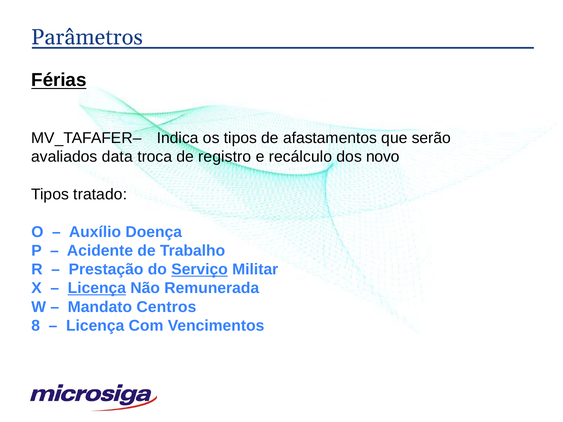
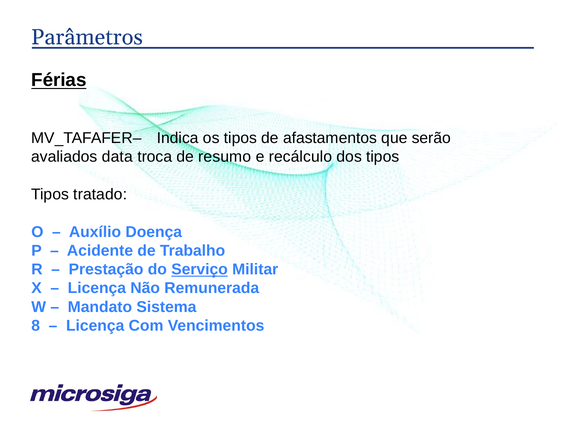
registro: registro -> resumo
dos novo: novo -> tipos
Licença at (97, 288) underline: present -> none
Centros: Centros -> Sistema
